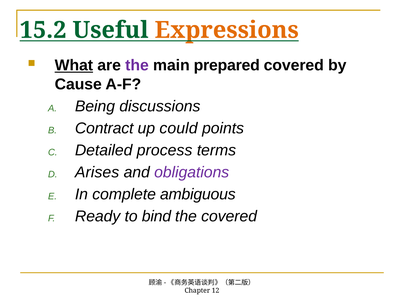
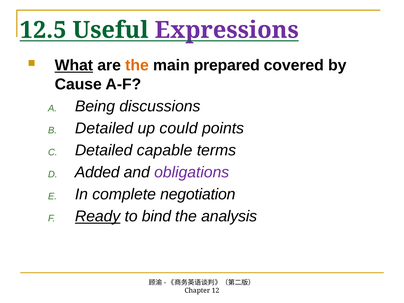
15.2: 15.2 -> 12.5
Expressions colour: orange -> purple
the at (137, 65) colour: purple -> orange
Contract at (104, 128): Contract -> Detailed
process: process -> capable
Arises: Arises -> Added
ambiguous: ambiguous -> negotiation
Ready underline: none -> present
the covered: covered -> analysis
